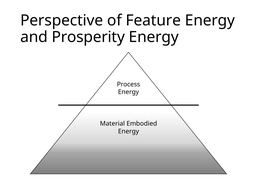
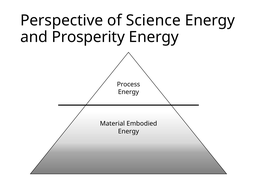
Feature: Feature -> Science
